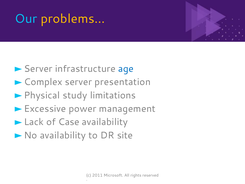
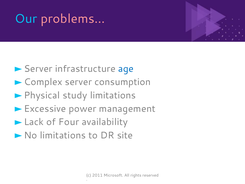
problems… colour: yellow -> pink
presentation: presentation -> consumption
Case: Case -> Four
availability at (63, 135): availability -> limitations
